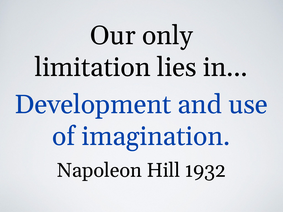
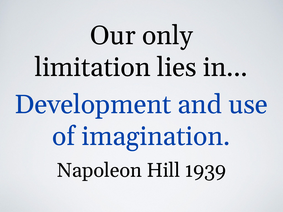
1932: 1932 -> 1939
